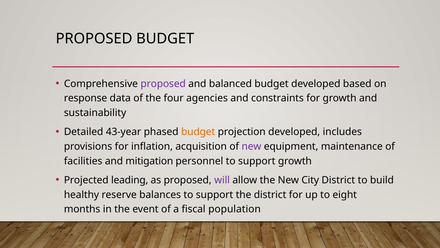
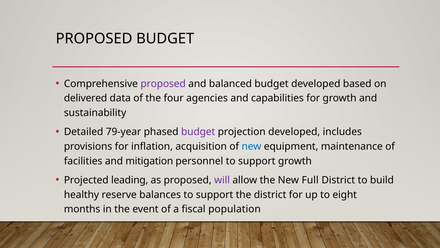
response: response -> delivered
constraints: constraints -> capabilities
43-year: 43-year -> 79-year
budget at (198, 132) colour: orange -> purple
new at (251, 146) colour: purple -> blue
City: City -> Full
